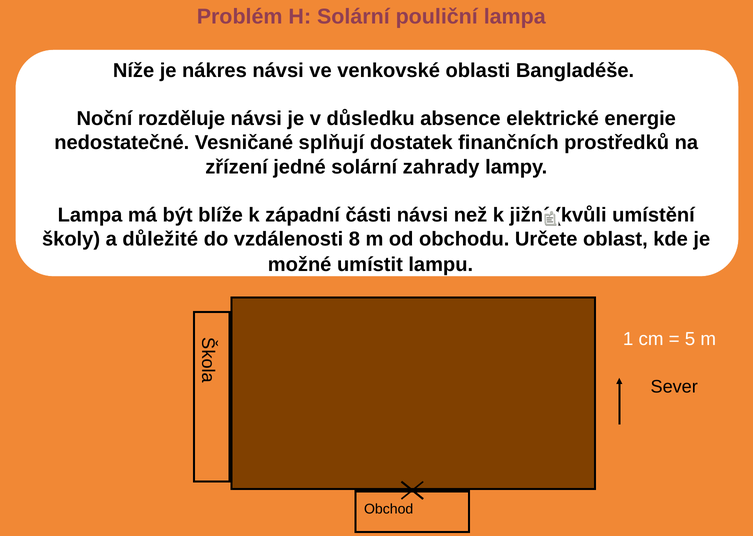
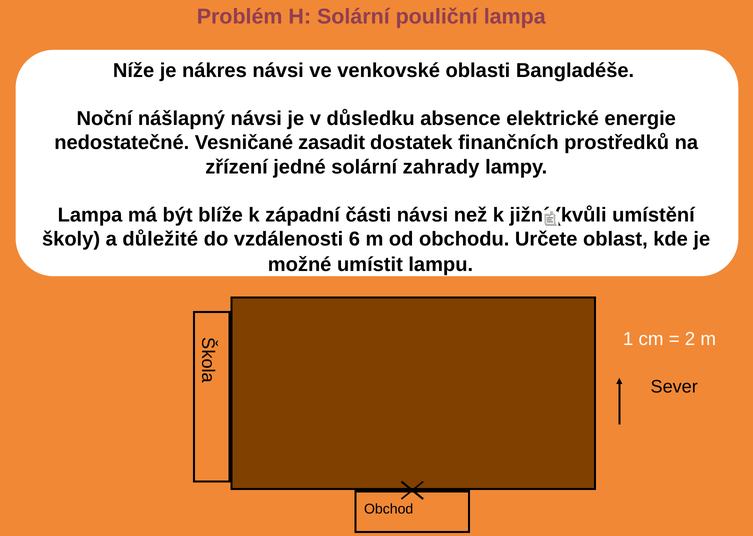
rozděluje: rozděluje -> nášlapný
splňují: splňují -> zasadit
8: 8 -> 6
5: 5 -> 2
